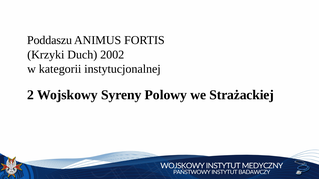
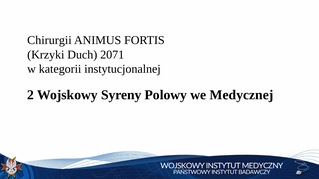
Poddaszu: Poddaszu -> Chirurgii
2002: 2002 -> 2071
Strażackiej: Strażackiej -> Medycznej
